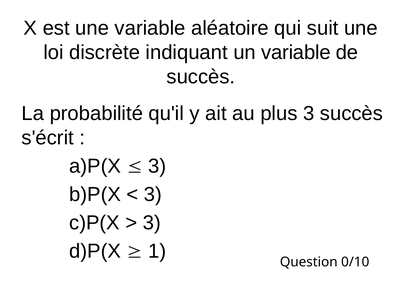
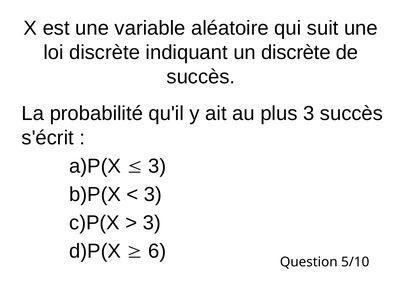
un variable: variable -> discrète
1: 1 -> 6
0/10: 0/10 -> 5/10
